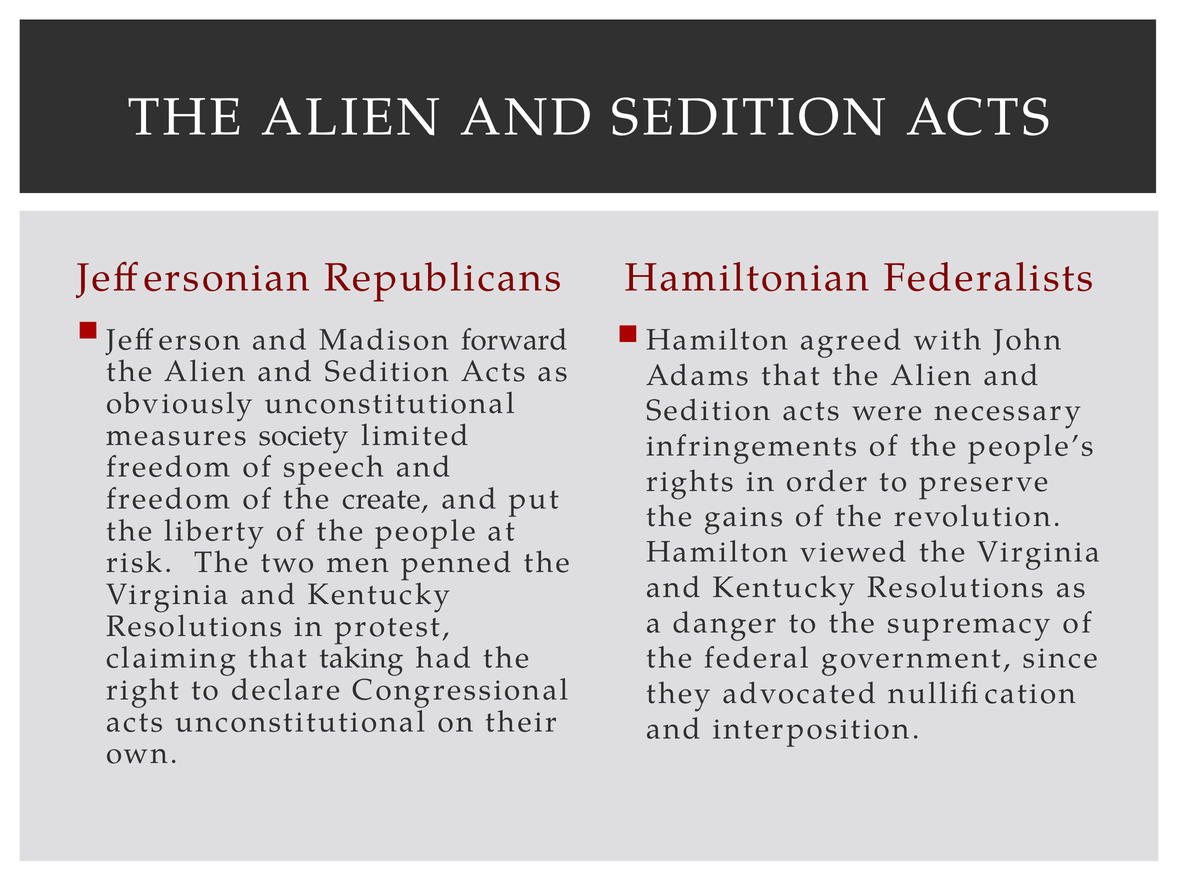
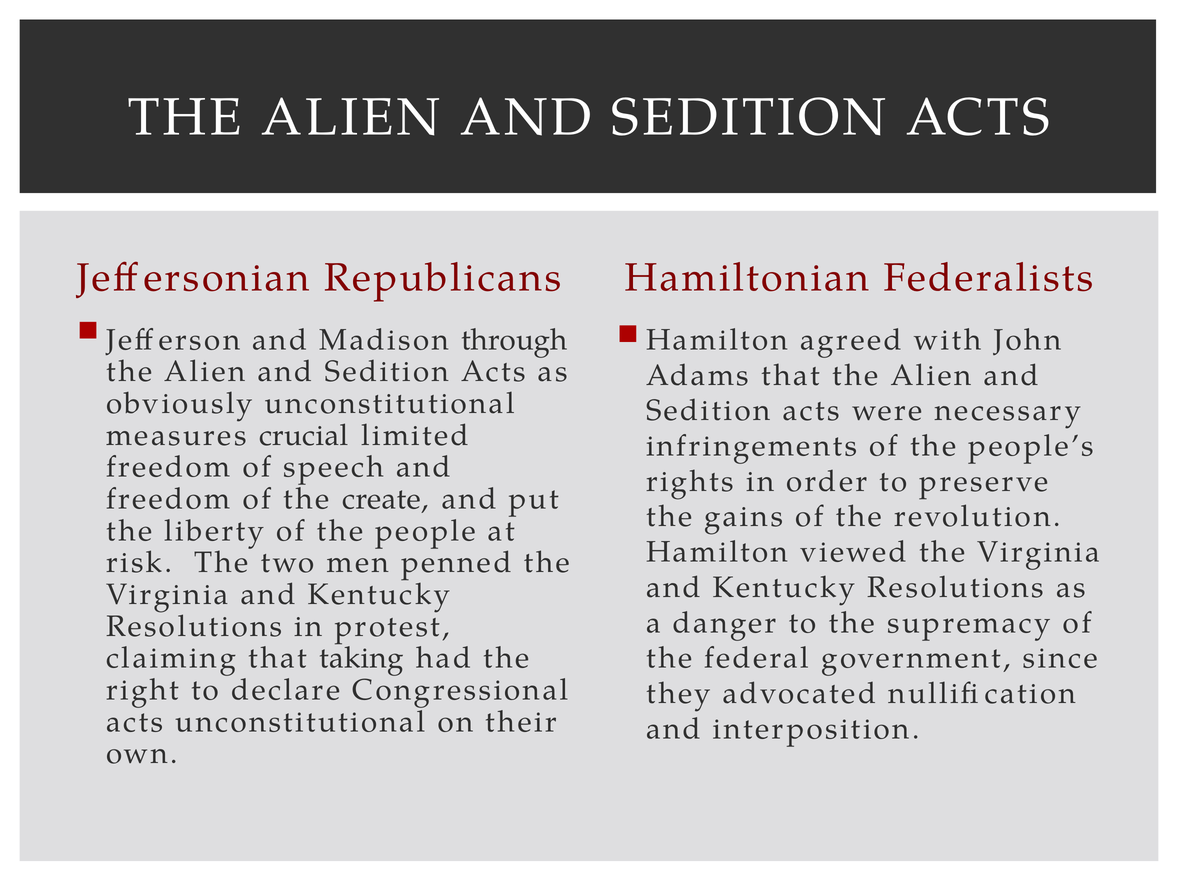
forward: forward -> through
society: society -> crucial
